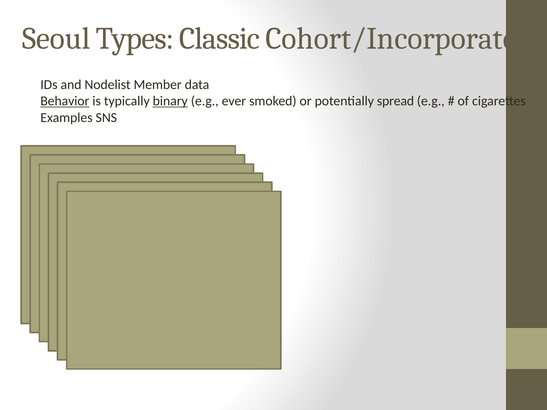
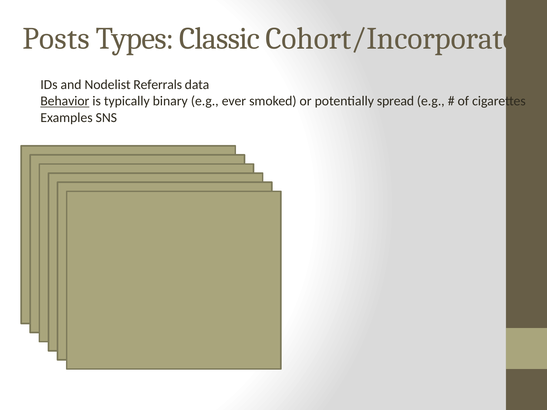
Seoul: Seoul -> Posts
Member: Member -> Referrals
binary underline: present -> none
